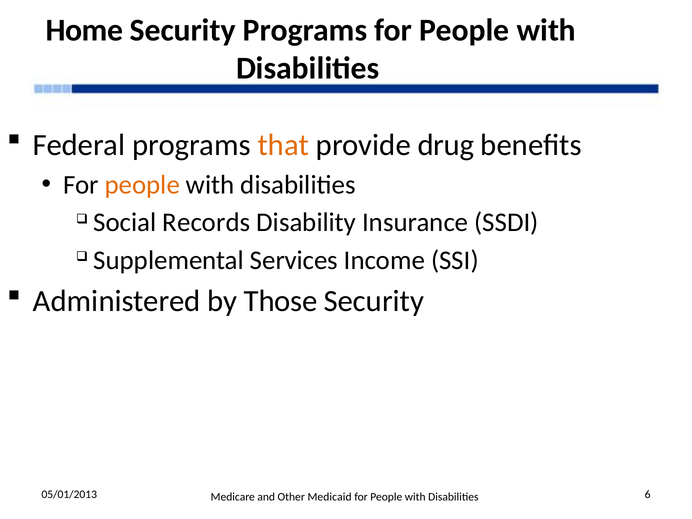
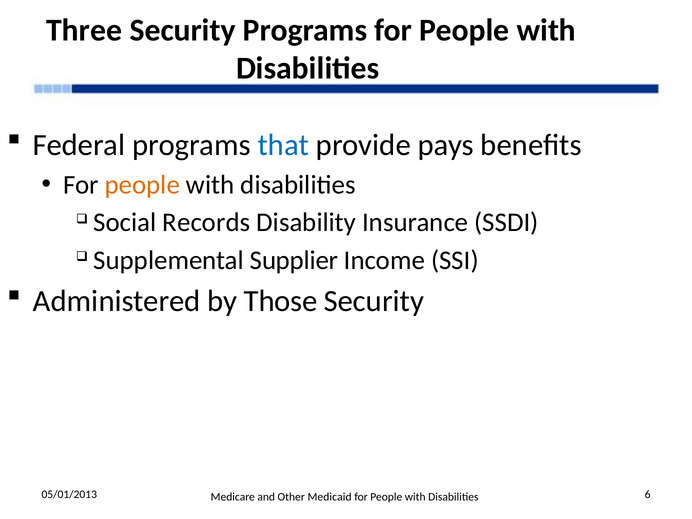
Home: Home -> Three
that colour: orange -> blue
drug: drug -> pays
Services: Services -> Supplier
